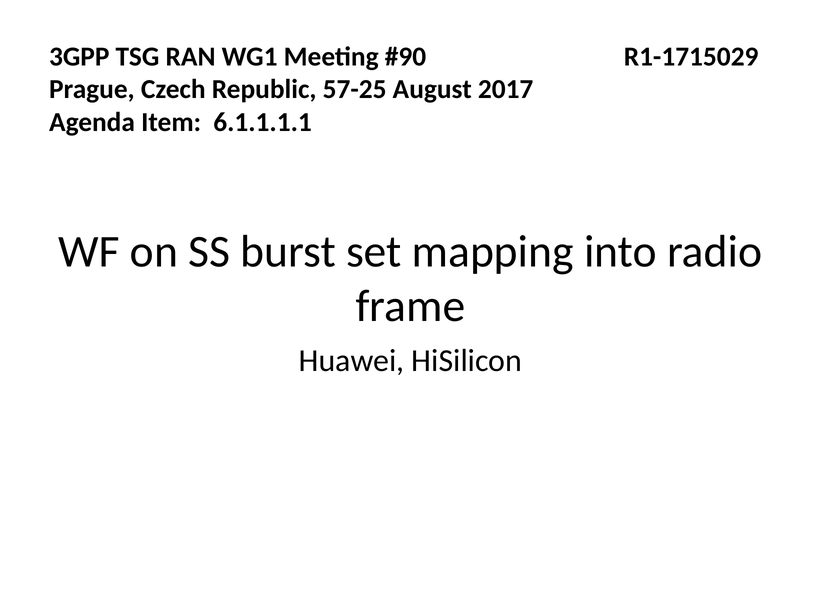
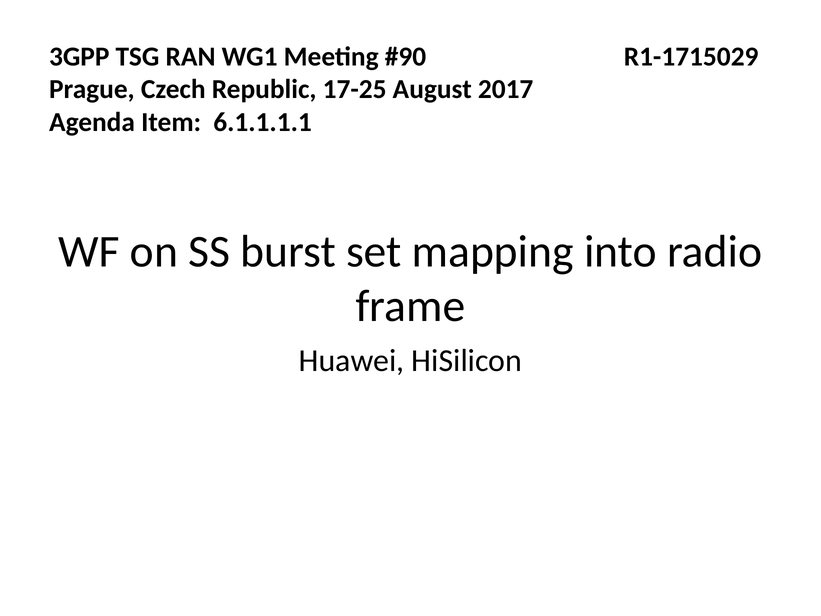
57-25: 57-25 -> 17-25
